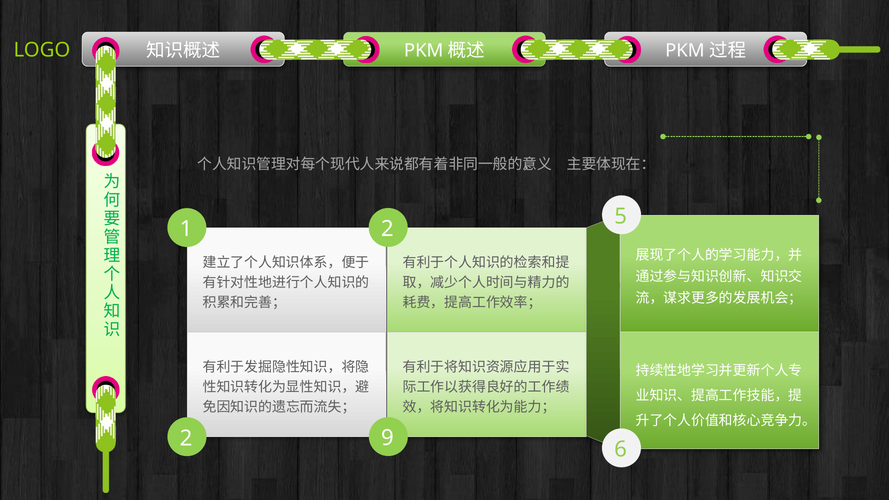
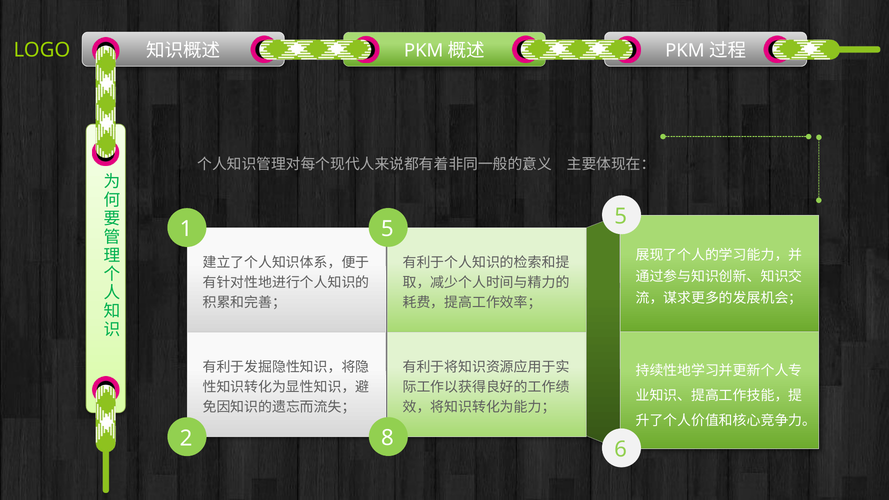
1 2: 2 -> 5
9: 9 -> 8
